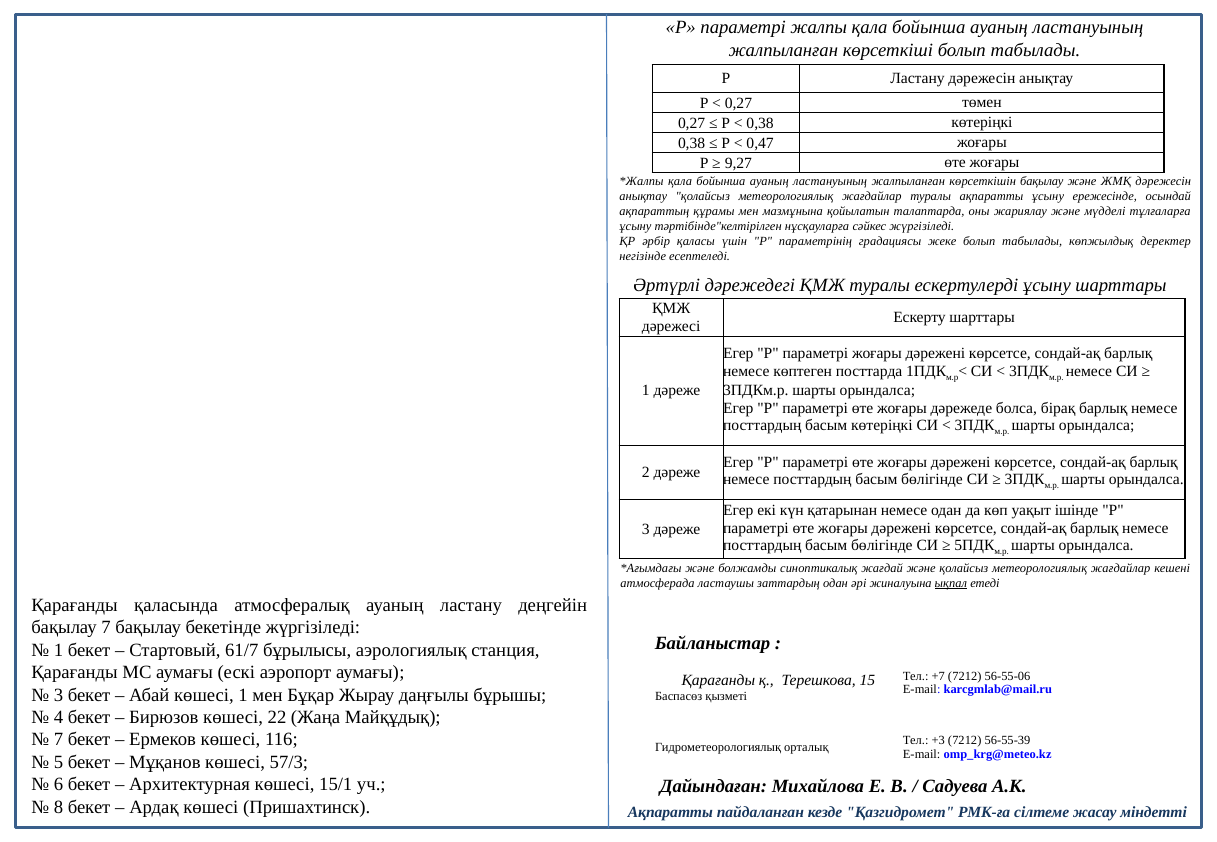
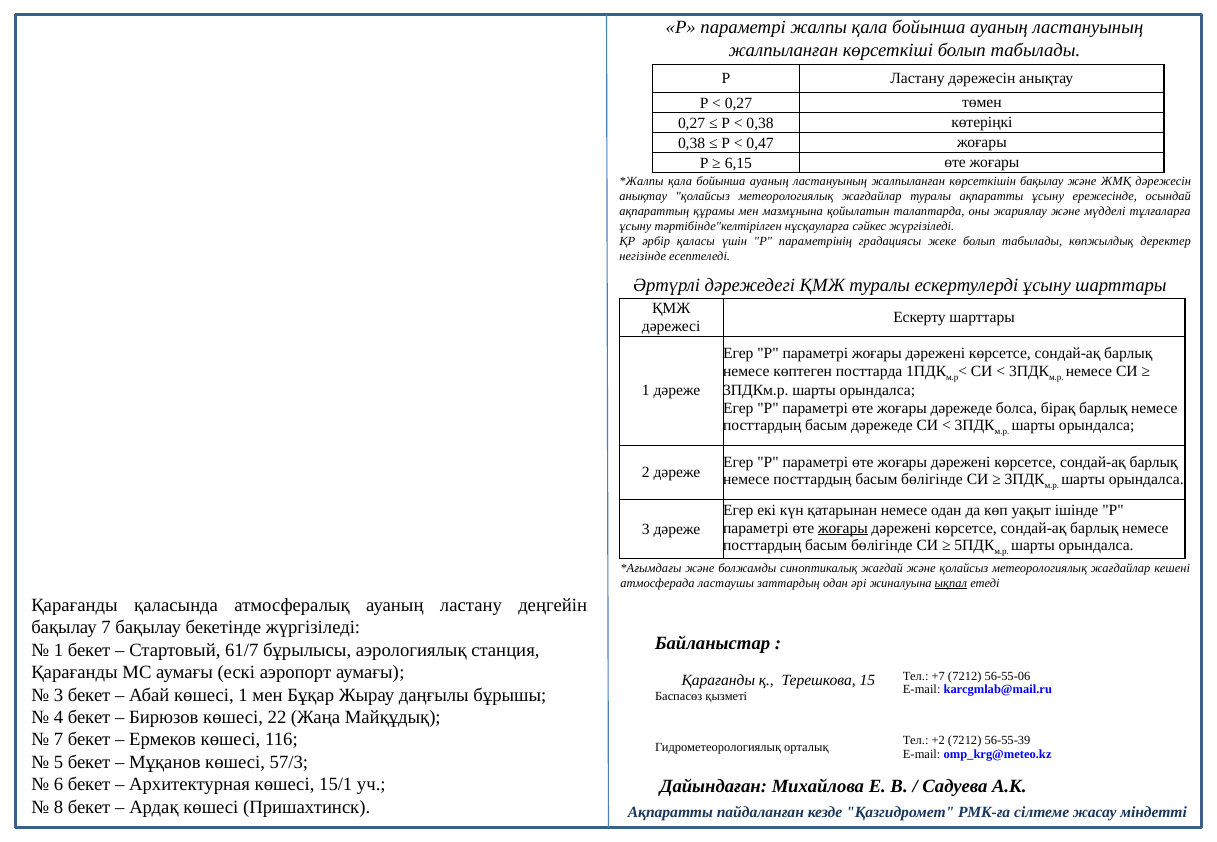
9,27: 9,27 -> 6,15
басым көтеріңкі: көтеріңкі -> дәрежеде
жоғары at (843, 528) underline: none -> present
+3: +3 -> +2
